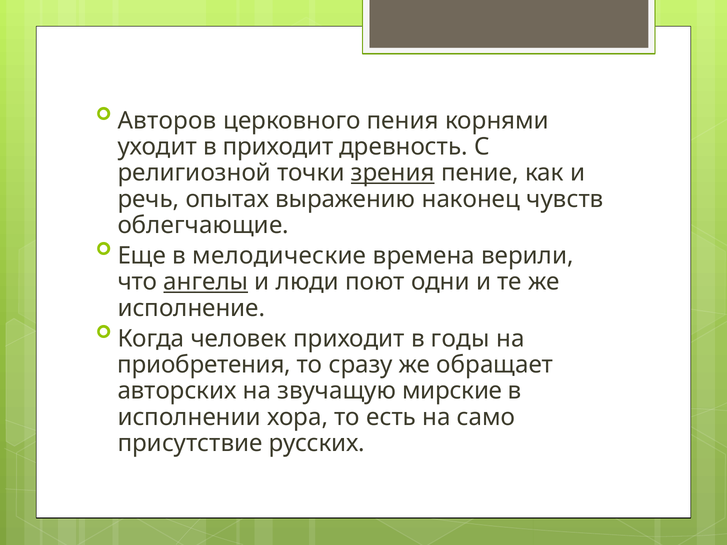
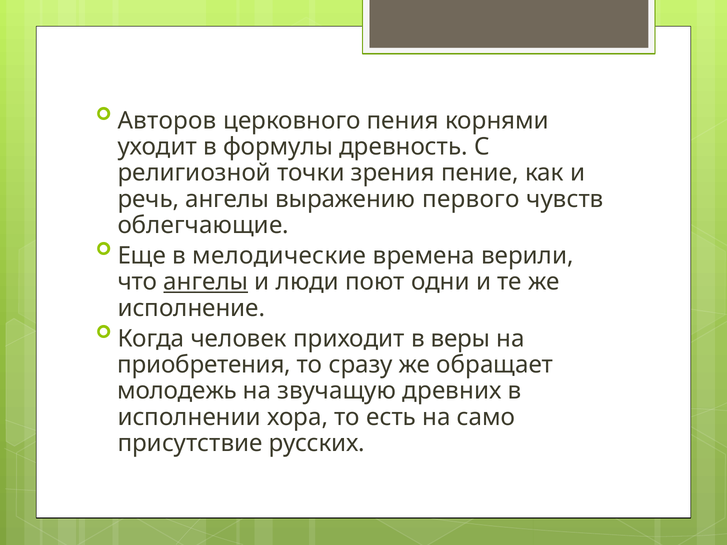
в приходит: приходит -> формулы
зрения underline: present -> none
речь опытах: опытах -> ангелы
наконец: наконец -> первого
годы: годы -> веры
авторских: авторских -> молодежь
мирские: мирские -> древних
